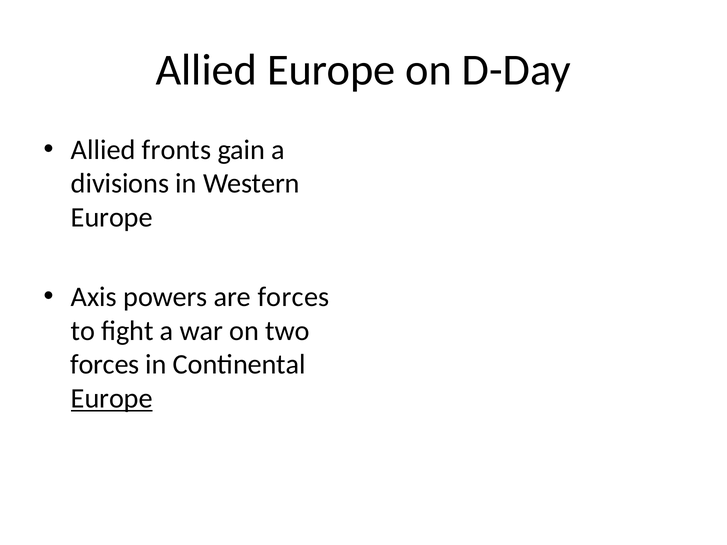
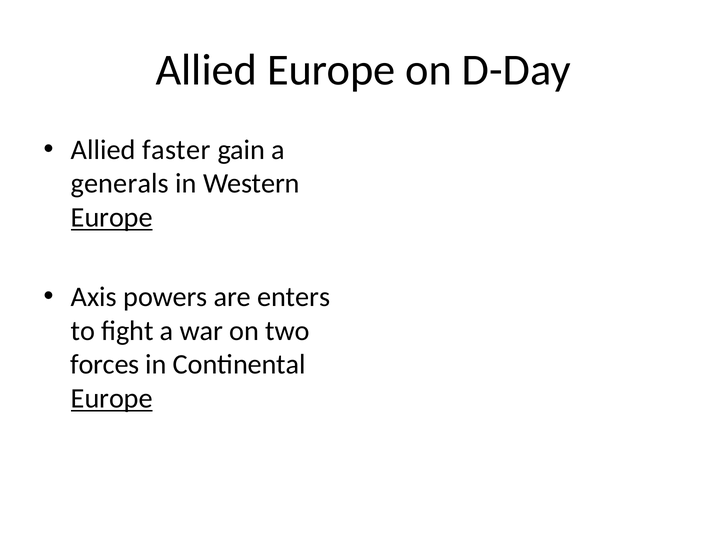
fronts: fronts -> faster
divisions: divisions -> generals
Europe at (112, 218) underline: none -> present
are forces: forces -> enters
